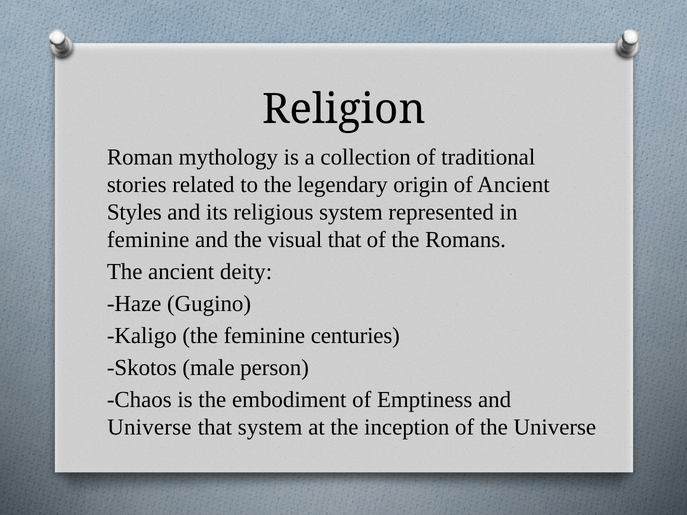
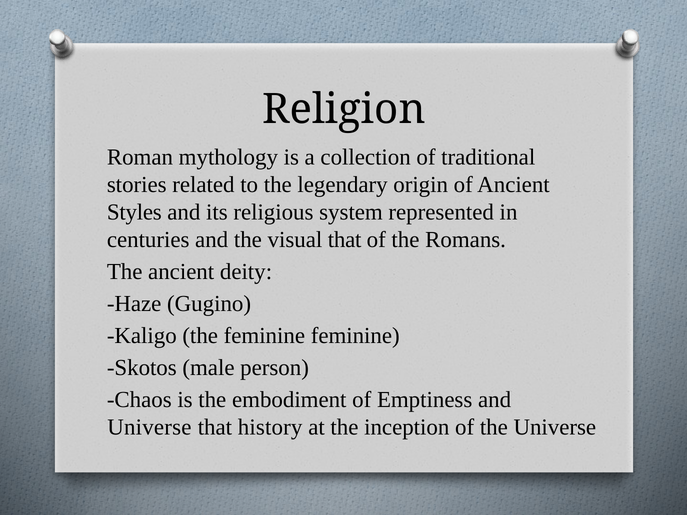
feminine at (148, 240): feminine -> centuries
feminine centuries: centuries -> feminine
that system: system -> history
